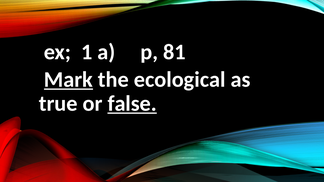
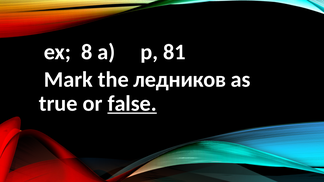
1: 1 -> 8
Mark underline: present -> none
ecological: ecological -> ледников
